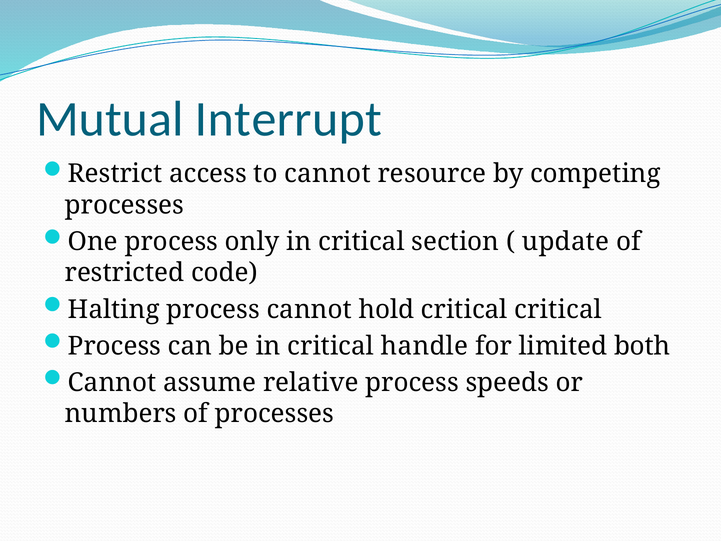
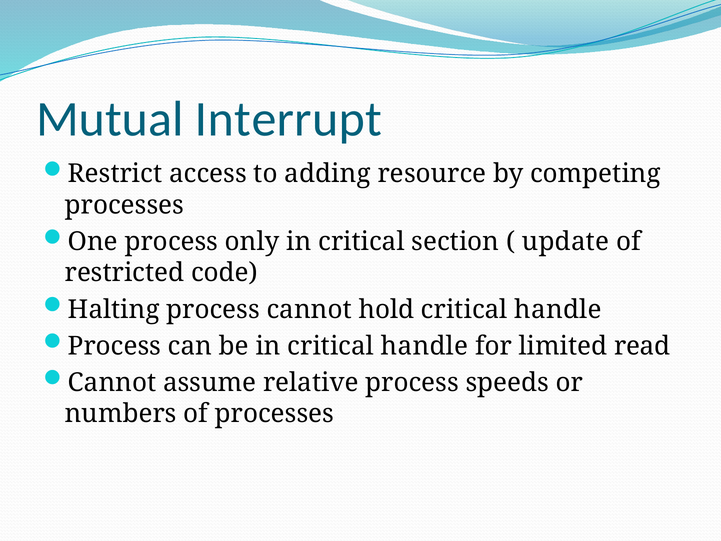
to cannot: cannot -> adding
hold critical critical: critical -> handle
both: both -> read
